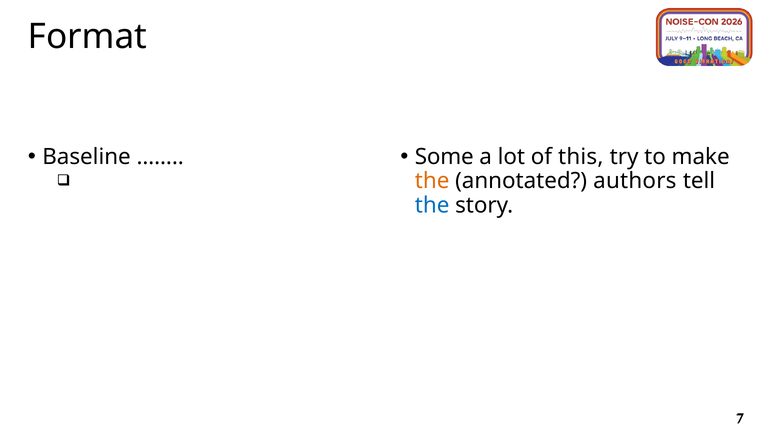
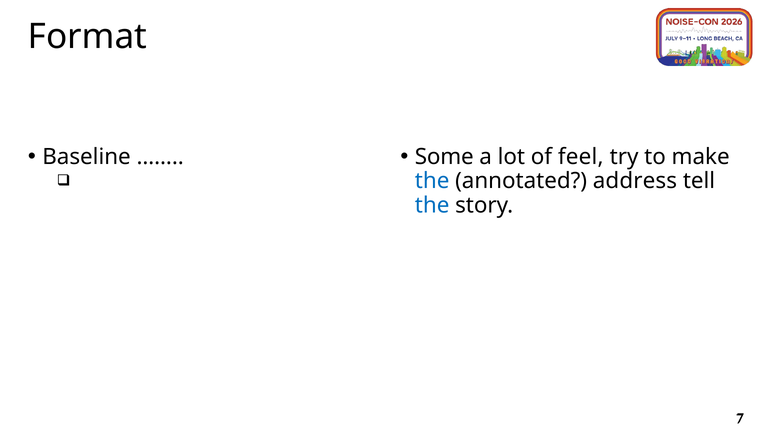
this: this -> feel
the at (432, 181) colour: orange -> blue
authors: authors -> address
